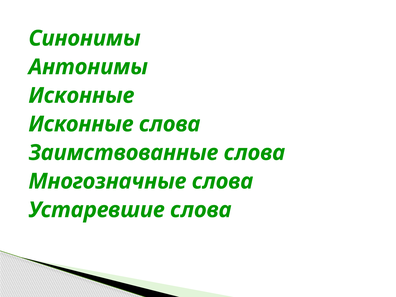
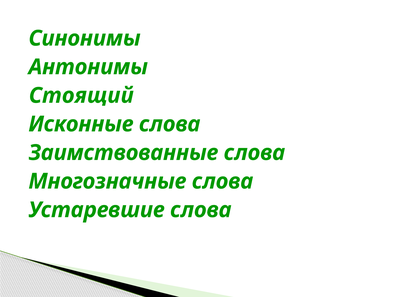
Исконные at (81, 96): Исконные -> Стоящий
